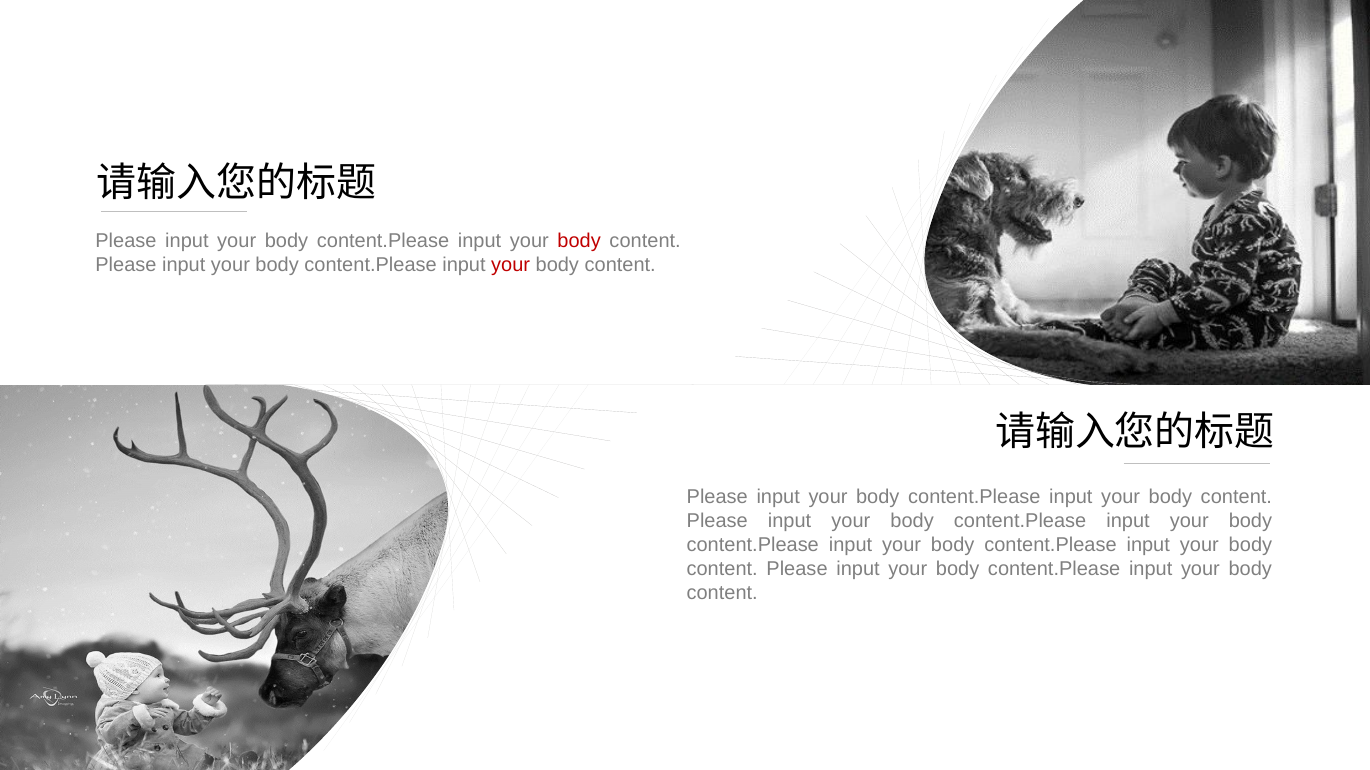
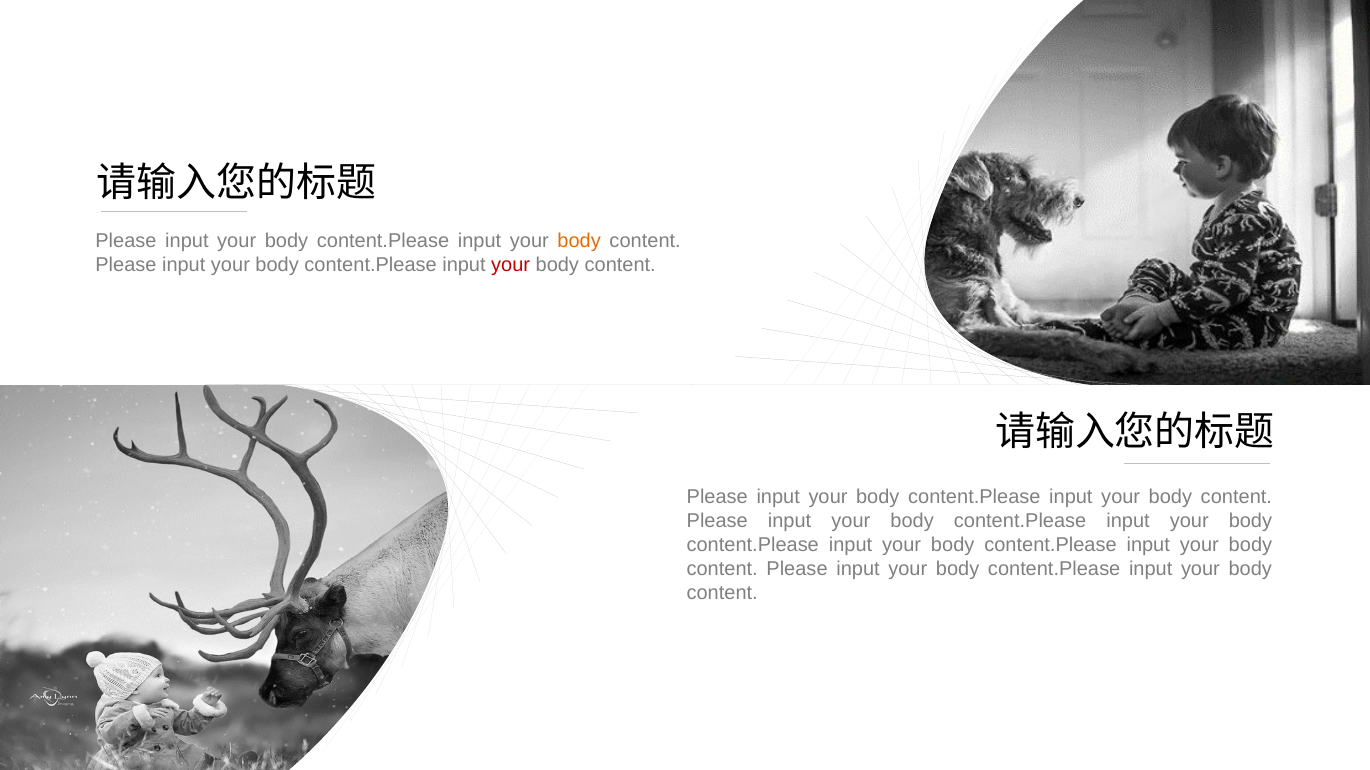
body at (579, 241) colour: red -> orange
